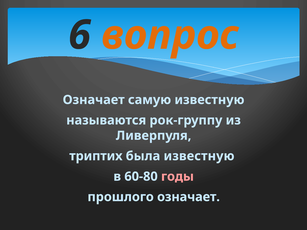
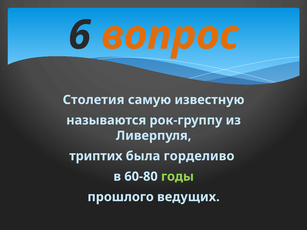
Означает at (94, 100): Означает -> Столетия
была известную: известную -> горделиво
годы colour: pink -> light green
прошлого означает: означает -> ведущих
